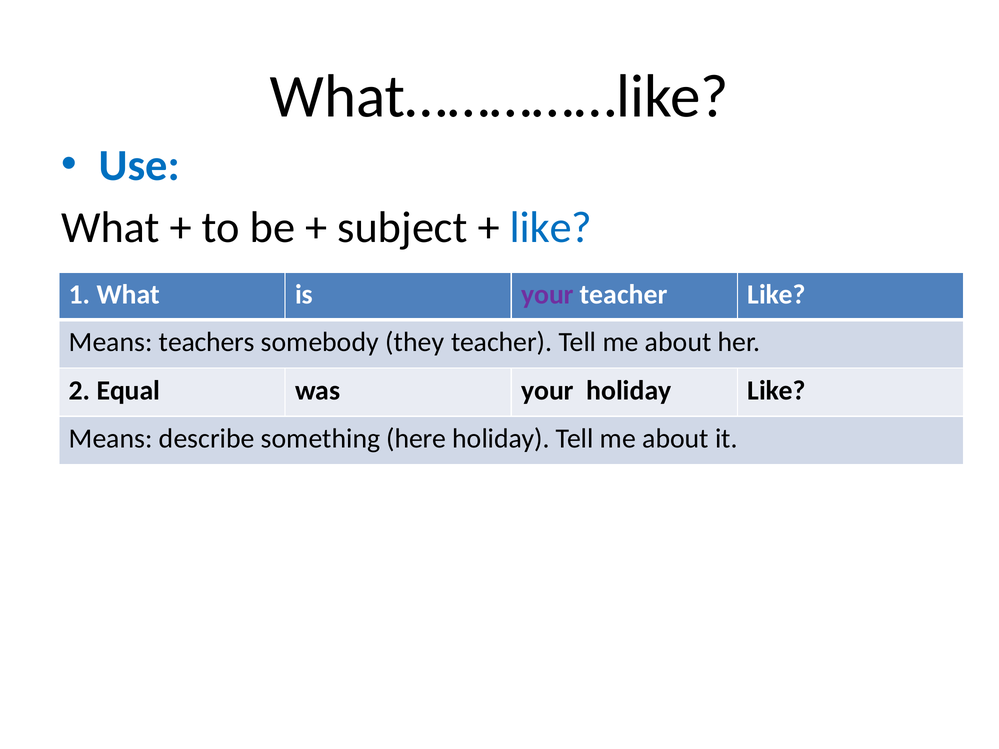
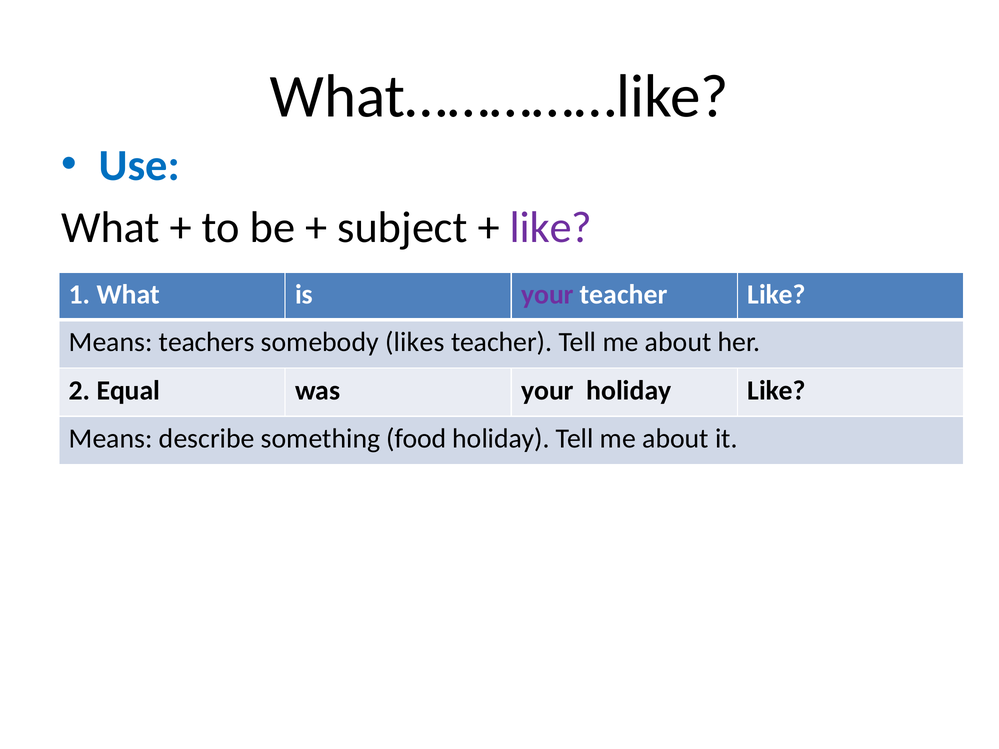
like at (551, 228) colour: blue -> purple
they: they -> likes
here: here -> food
